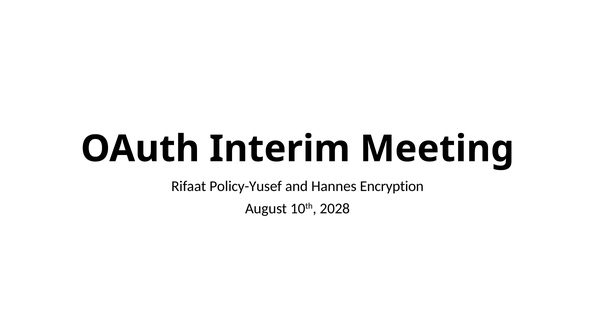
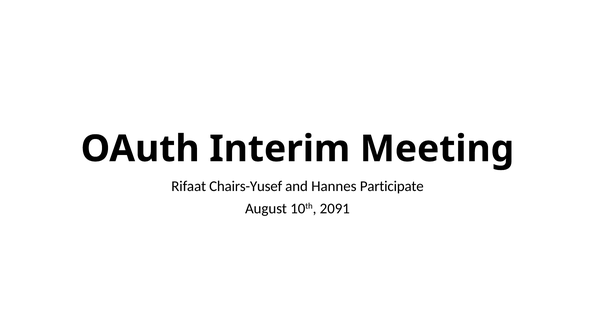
Policy-Yusef: Policy-Yusef -> Chairs-Yusef
Encryption: Encryption -> Participate
2028: 2028 -> 2091
